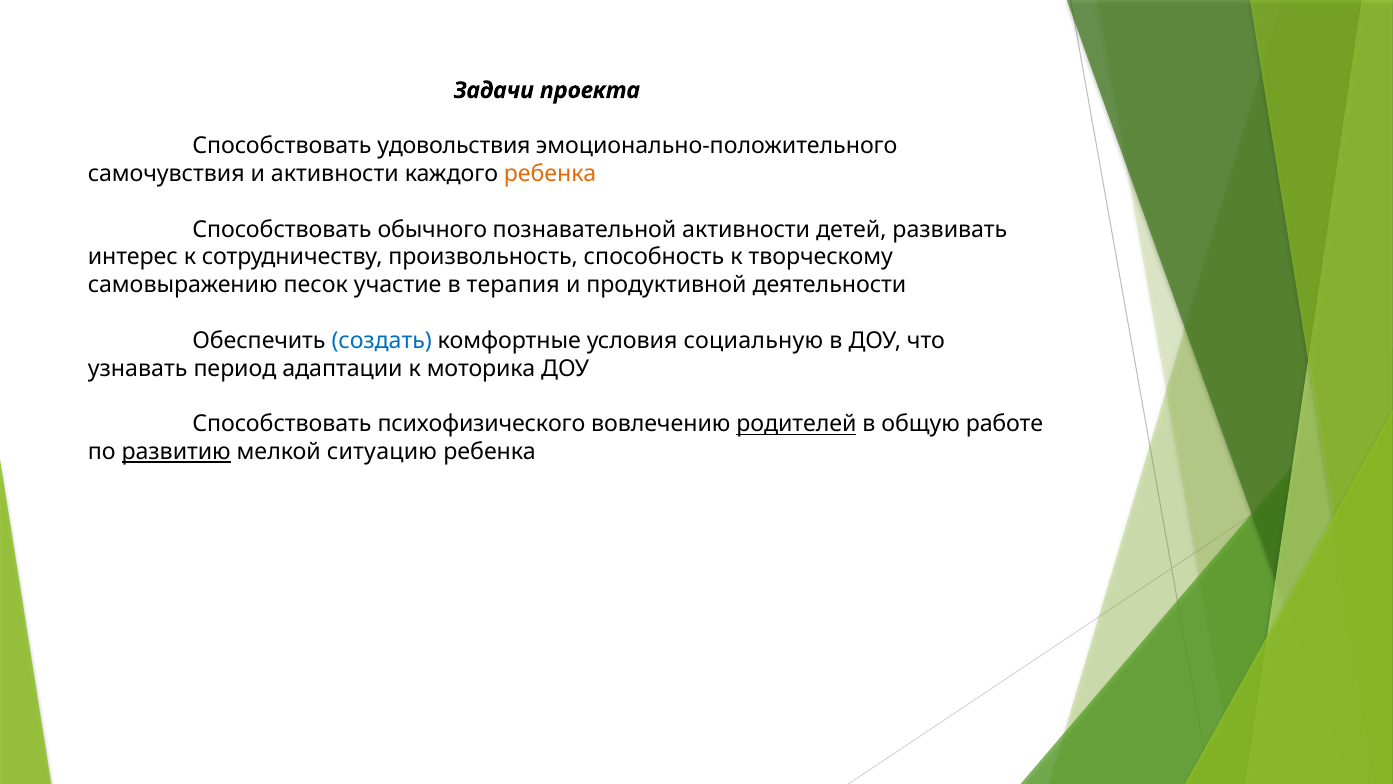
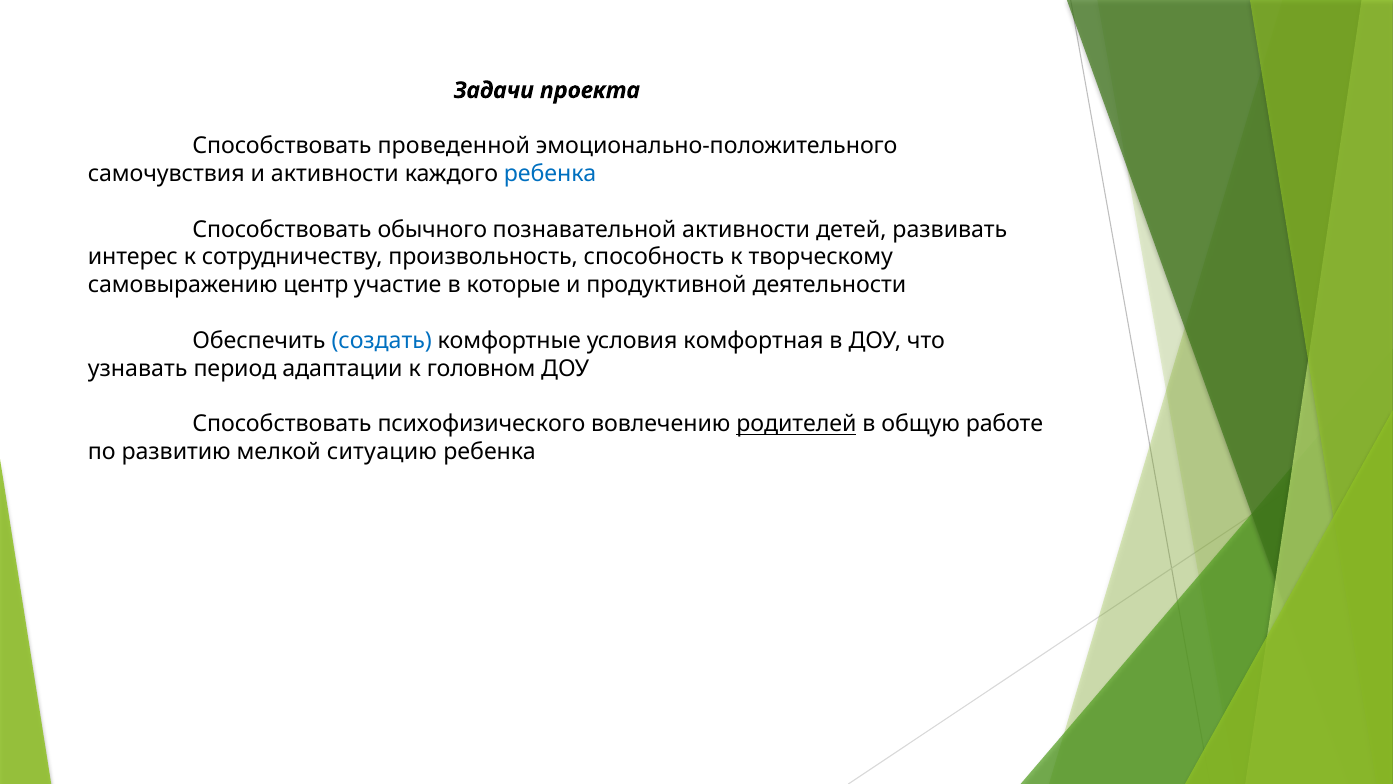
удовольствия: удовольствия -> проведенной
ребенка at (550, 174) colour: orange -> blue
песок: песок -> центр
терапия: терапия -> которые
социальную: социальную -> комфортная
моторика: моторика -> головном
развитию underline: present -> none
